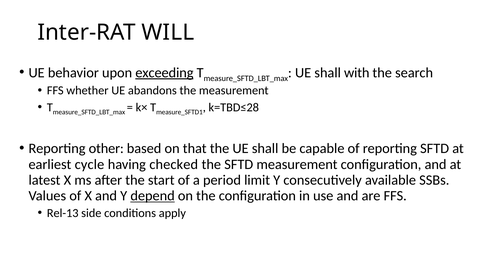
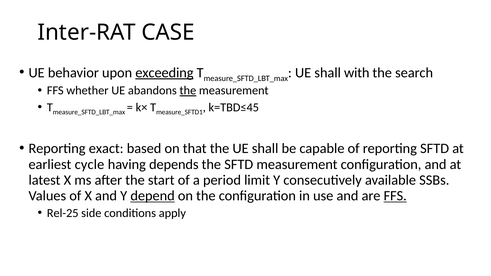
WILL: WILL -> CASE
the at (188, 91) underline: none -> present
k=TBD≤28: k=TBD≤28 -> k=TBD≤45
other: other -> exact
checked: checked -> depends
FFS at (395, 196) underline: none -> present
Rel-13: Rel-13 -> Rel-25
